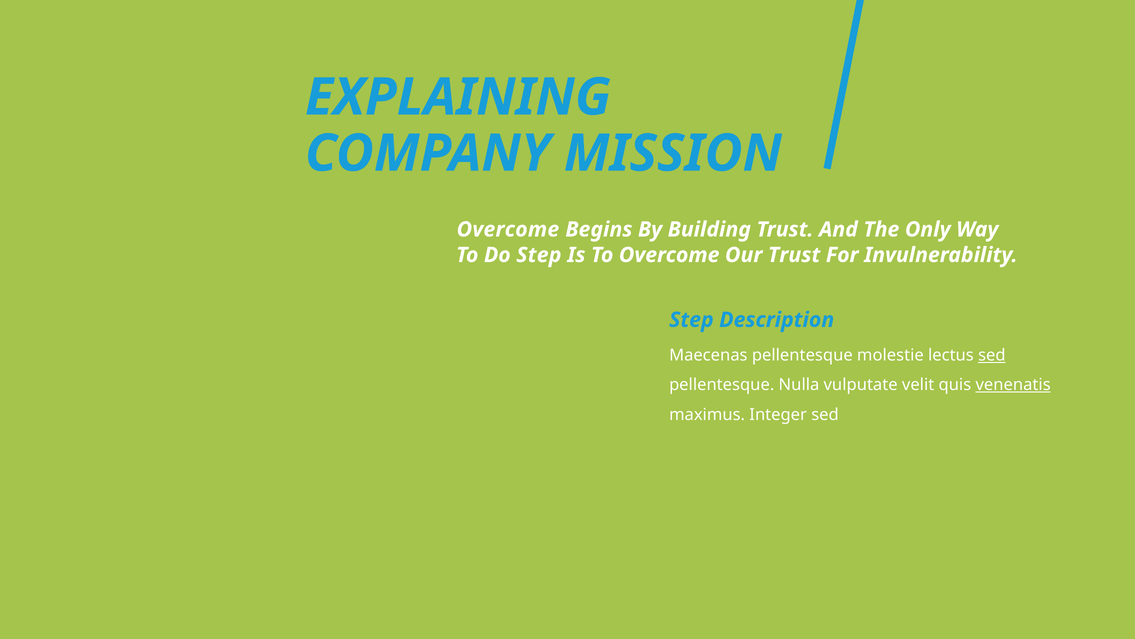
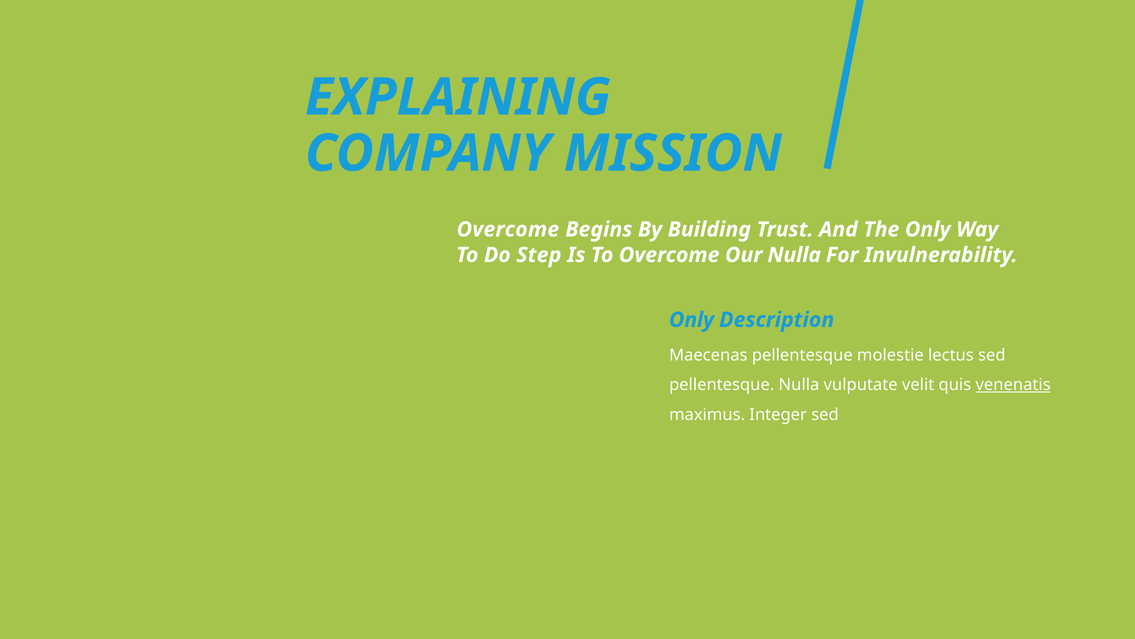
Our Trust: Trust -> Nulla
Step at (691, 320): Step -> Only
sed at (992, 355) underline: present -> none
